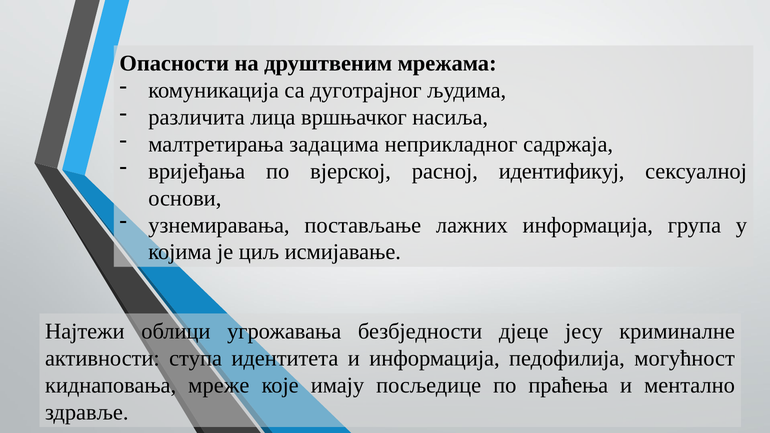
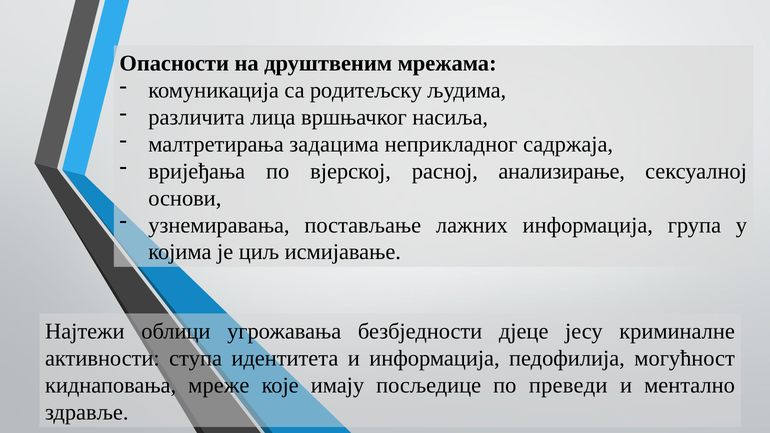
дуготрајног: дуготрајног -> родитељску
идентификуј: идентификуј -> анализирање
праћења: праћења -> преведи
